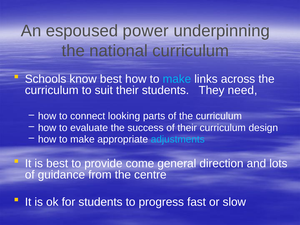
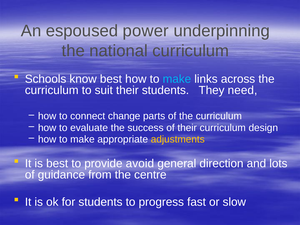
looking: looking -> change
adjustments colour: light blue -> yellow
come: come -> avoid
